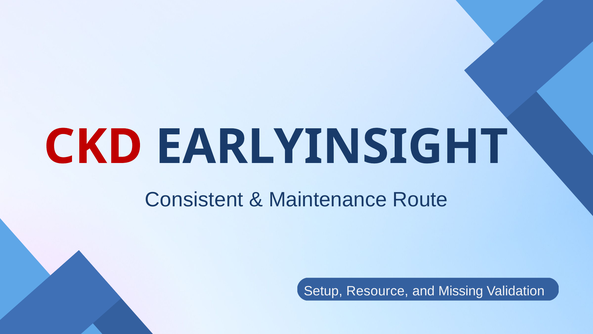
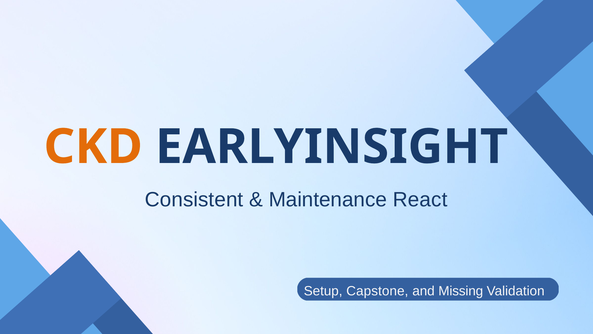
CKD colour: red -> orange
Route: Route -> React
Resource: Resource -> Capstone
